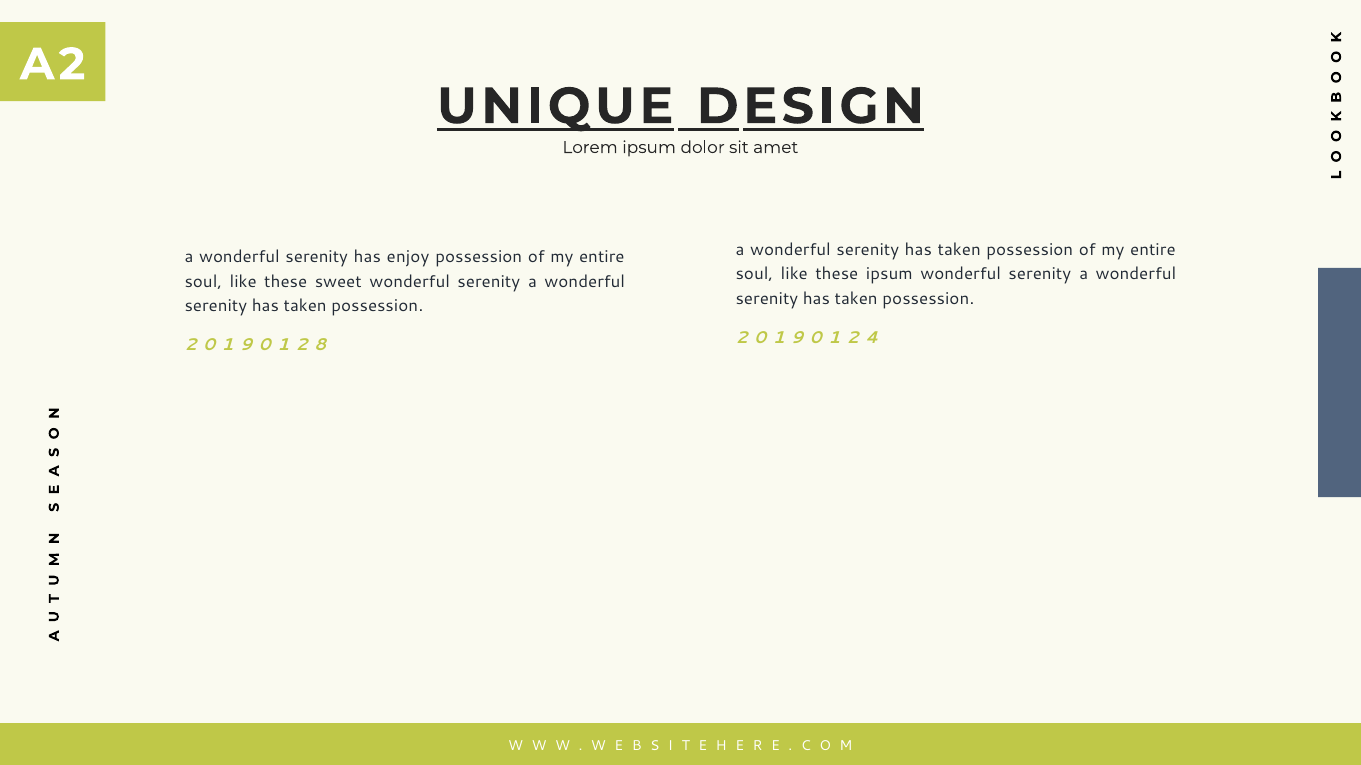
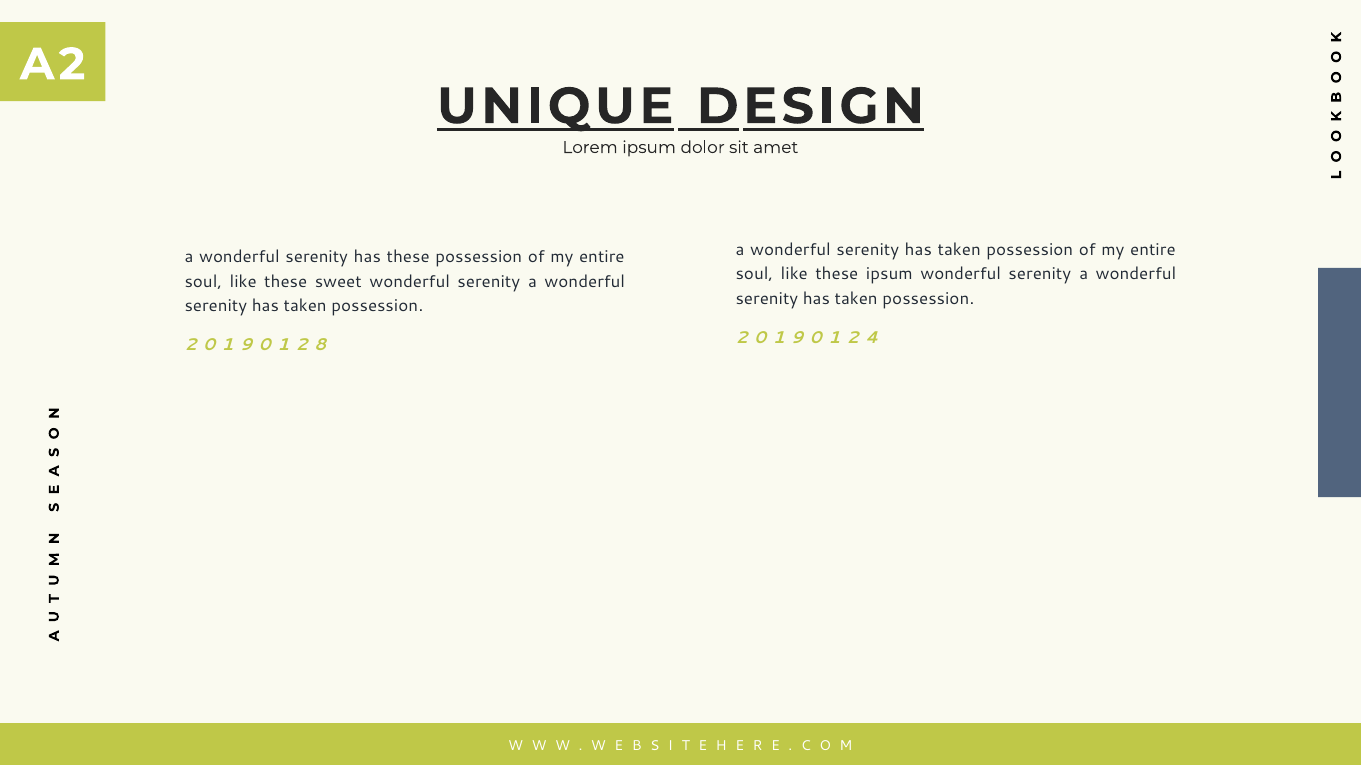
has enjoy: enjoy -> these
